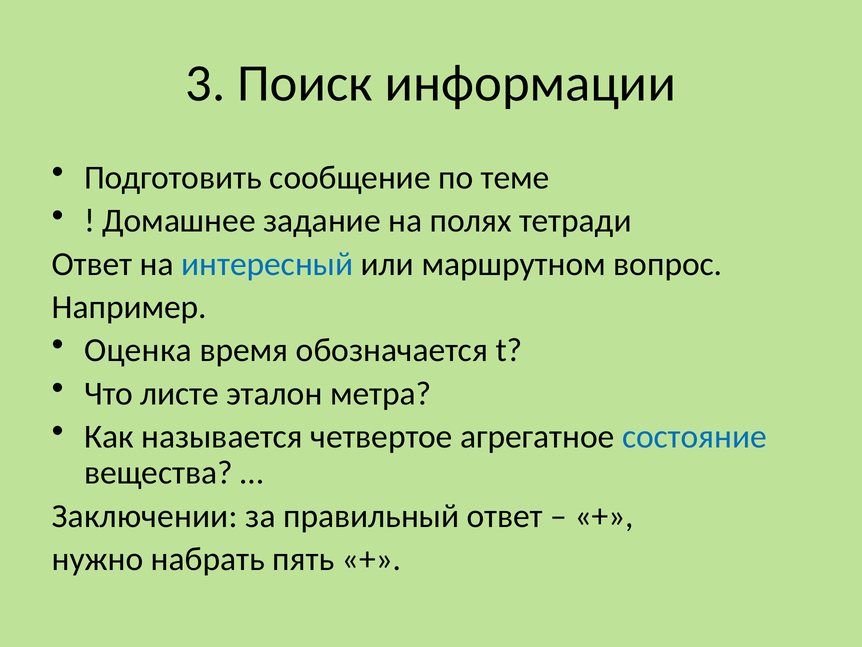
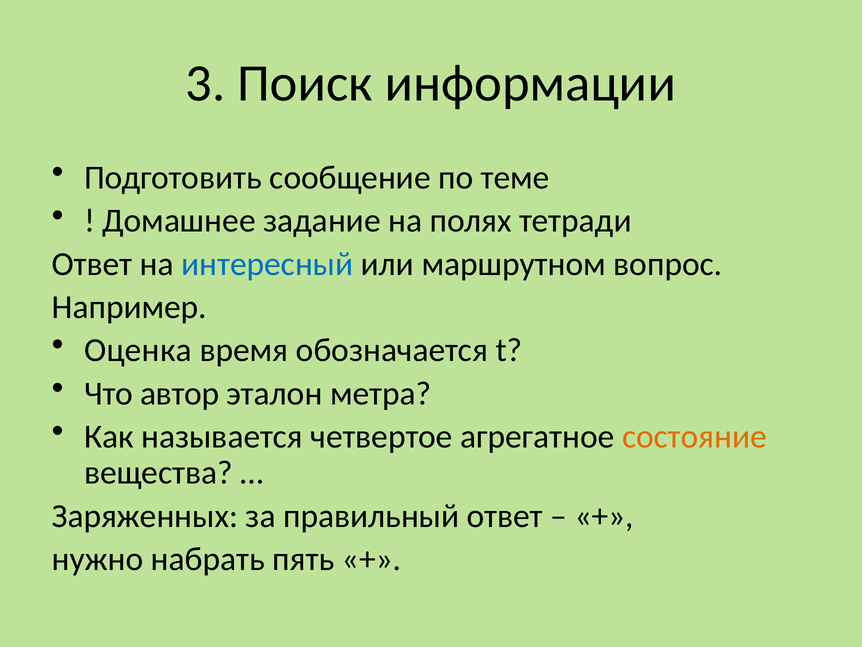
листе: листе -> автор
состояние colour: blue -> orange
Заключении: Заключении -> Заряженных
